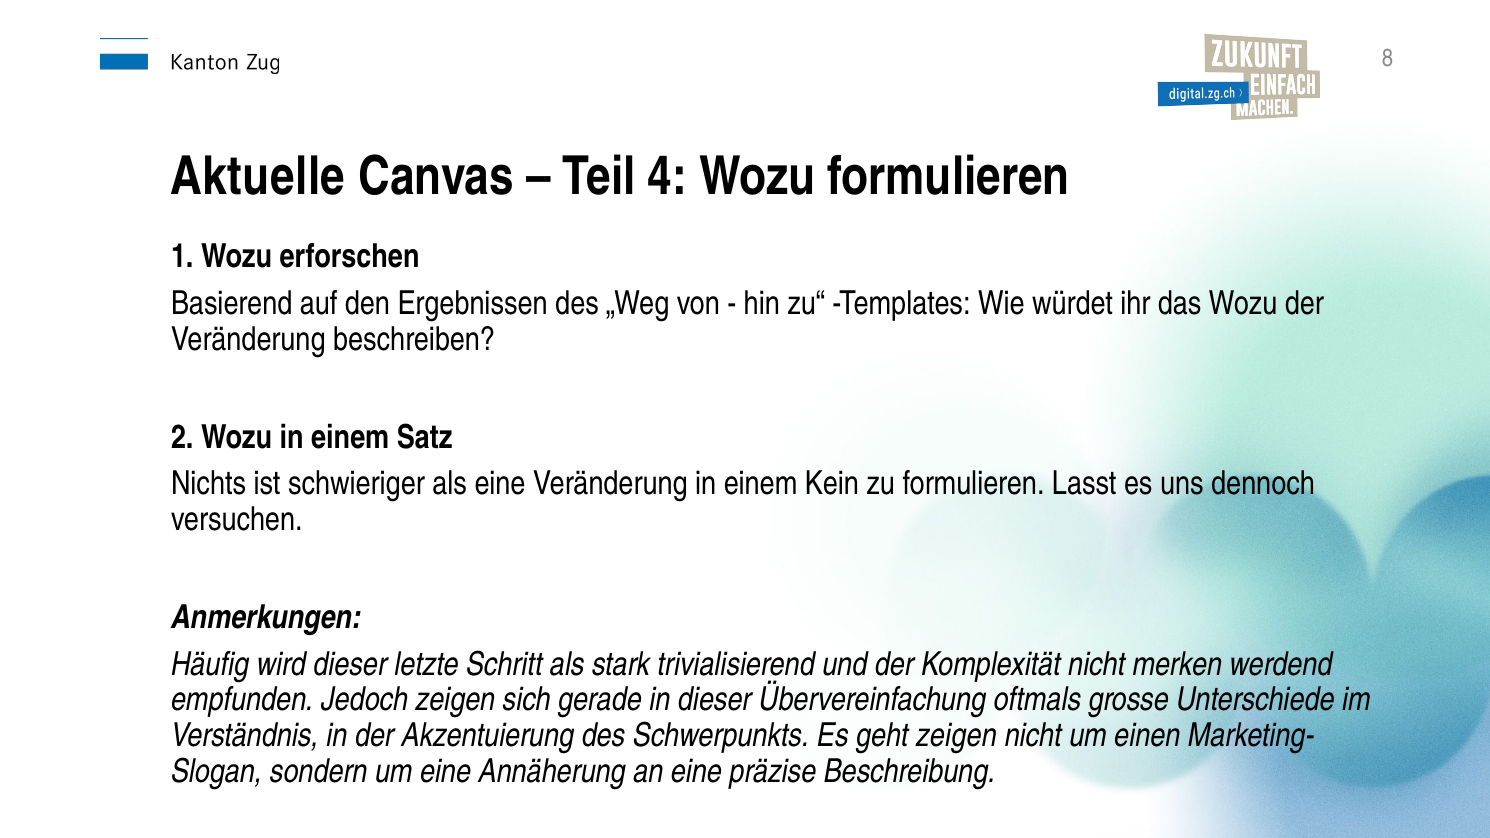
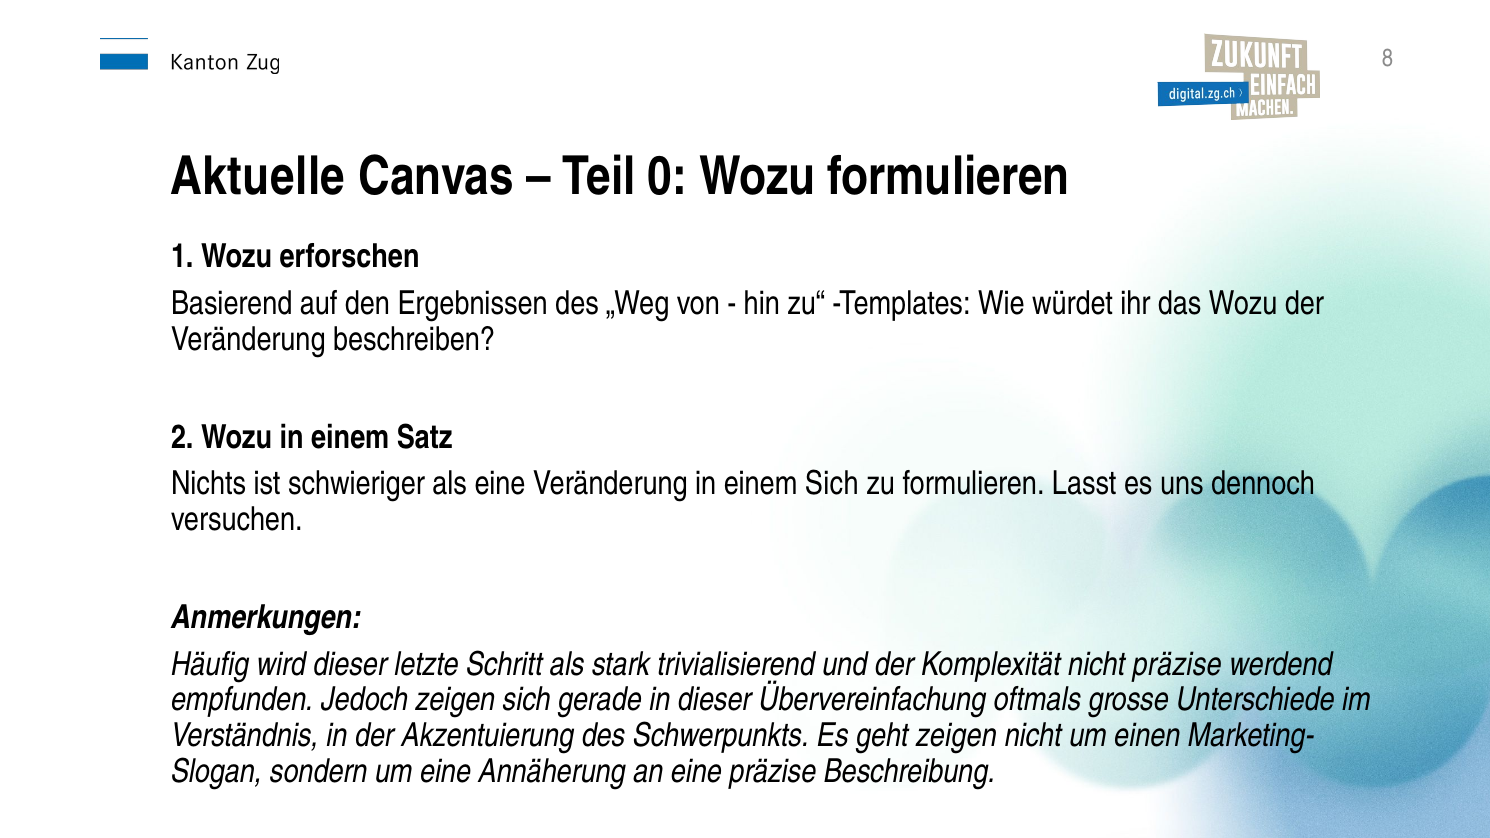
4: 4 -> 0
einem Kein: Kein -> Sich
nicht merken: merken -> präzise
